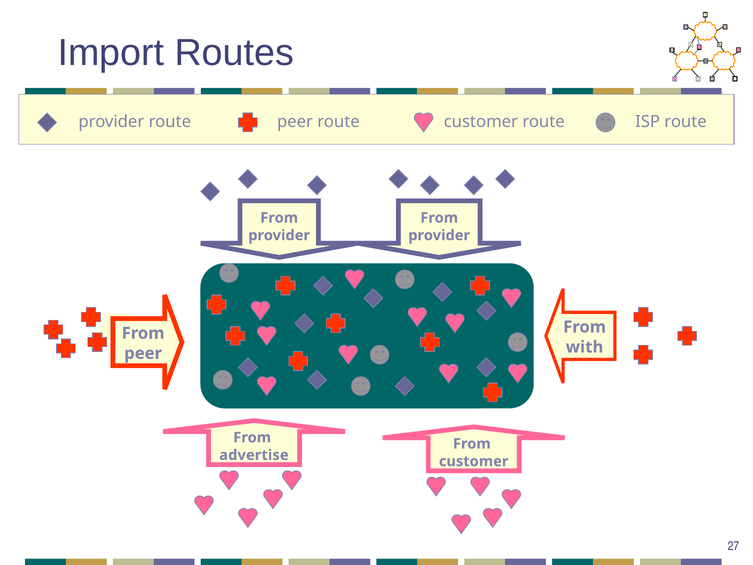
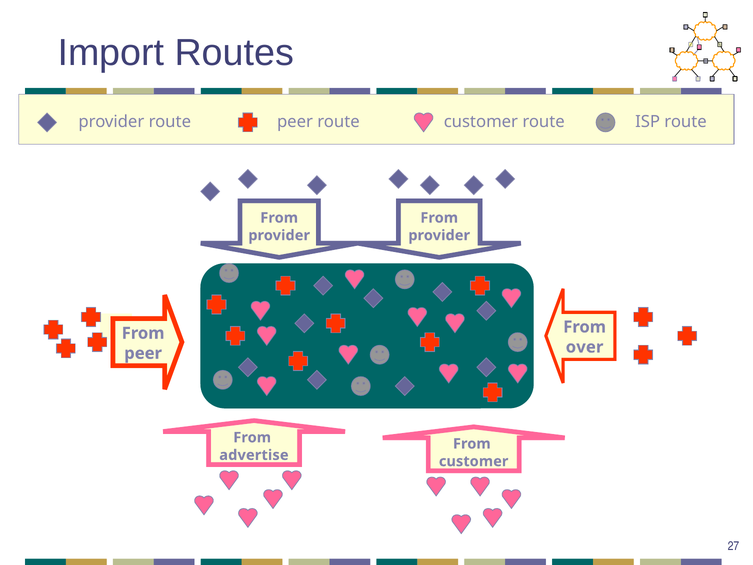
with: with -> over
